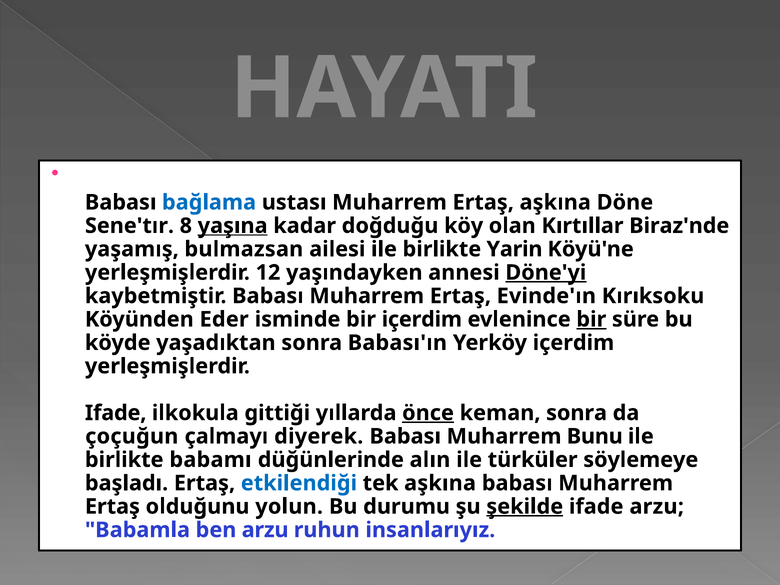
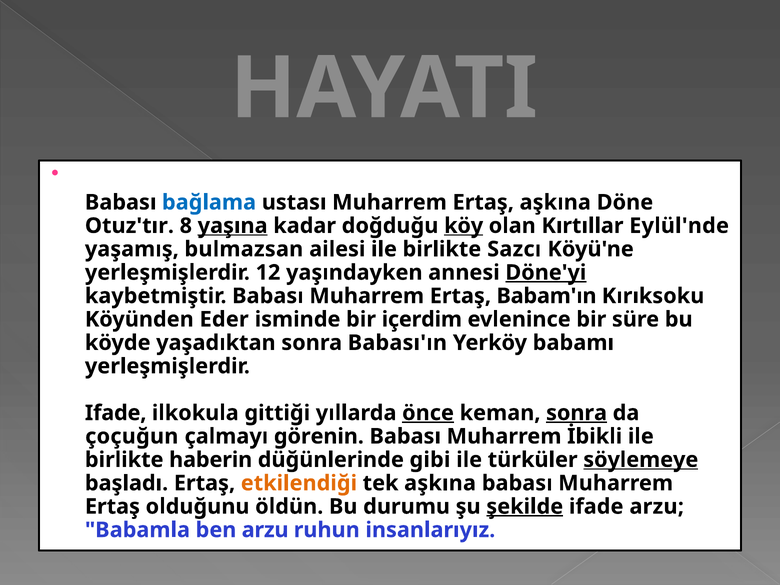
Sene'tır: Sene'tır -> Otuz'tır
köy underline: none -> present
Biraz'nde: Biraz'nde -> Eylül'nde
Yarin: Yarin -> Sazcı
Evinde'ın: Evinde'ın -> Babam'ın
bir at (591, 319) underline: present -> none
Yerköy içerdim: içerdim -> babamı
sonra at (577, 413) underline: none -> present
diyerek: diyerek -> görenin
Bunu: Bunu -> İbikli
babamı: babamı -> haberin
alın: alın -> gibi
söylemeye underline: none -> present
etkilendiği colour: blue -> orange
yolun: yolun -> öldün
